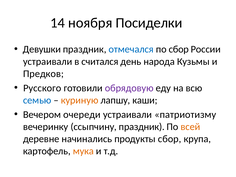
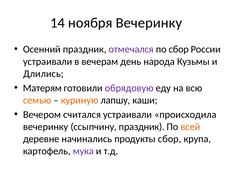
ноября Посиделки: Посиделки -> Вечеринку
Девушки: Девушки -> Осенний
отмечался colour: blue -> purple
считался: считался -> вечерам
Предков: Предков -> Длились
Русского: Русского -> Матерям
семью colour: blue -> orange
очереди: очереди -> считался
патриотизму: патриотизму -> происходила
мука colour: orange -> purple
